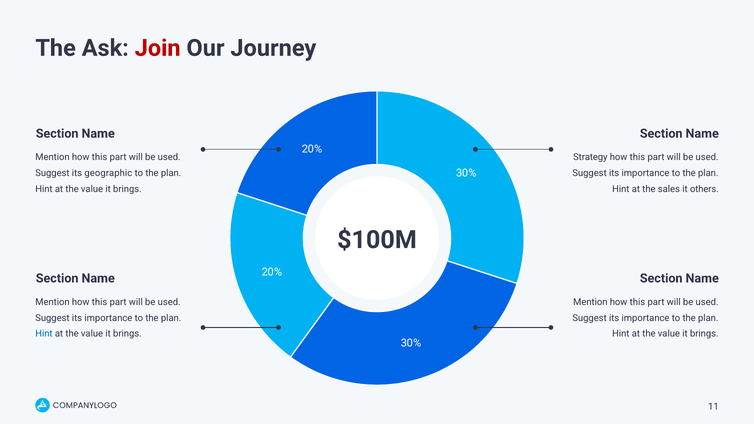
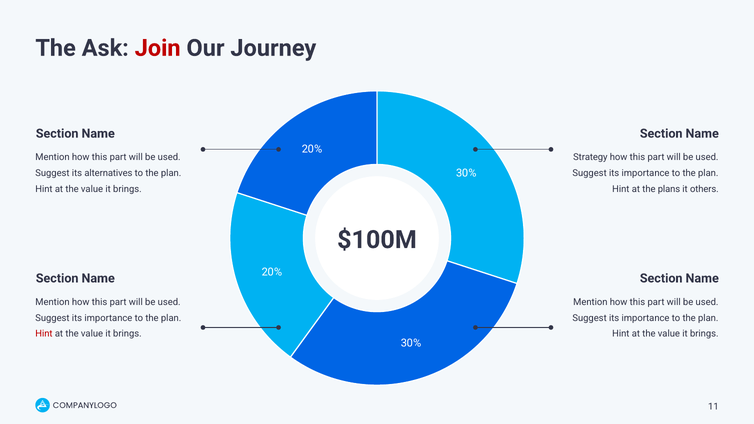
geographic: geographic -> alternatives
sales: sales -> plans
Hint at (44, 334) colour: blue -> red
